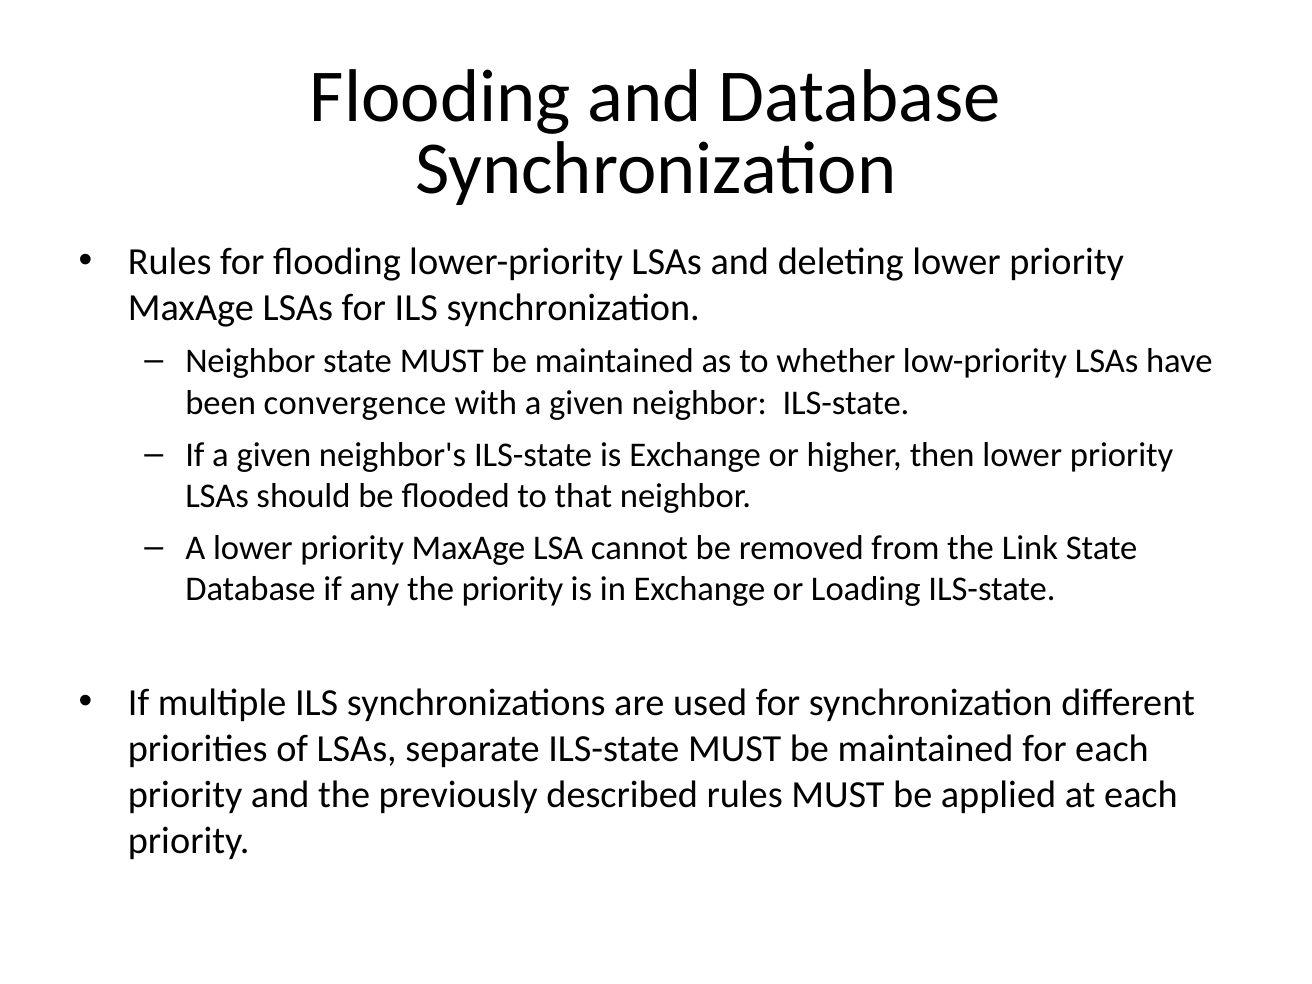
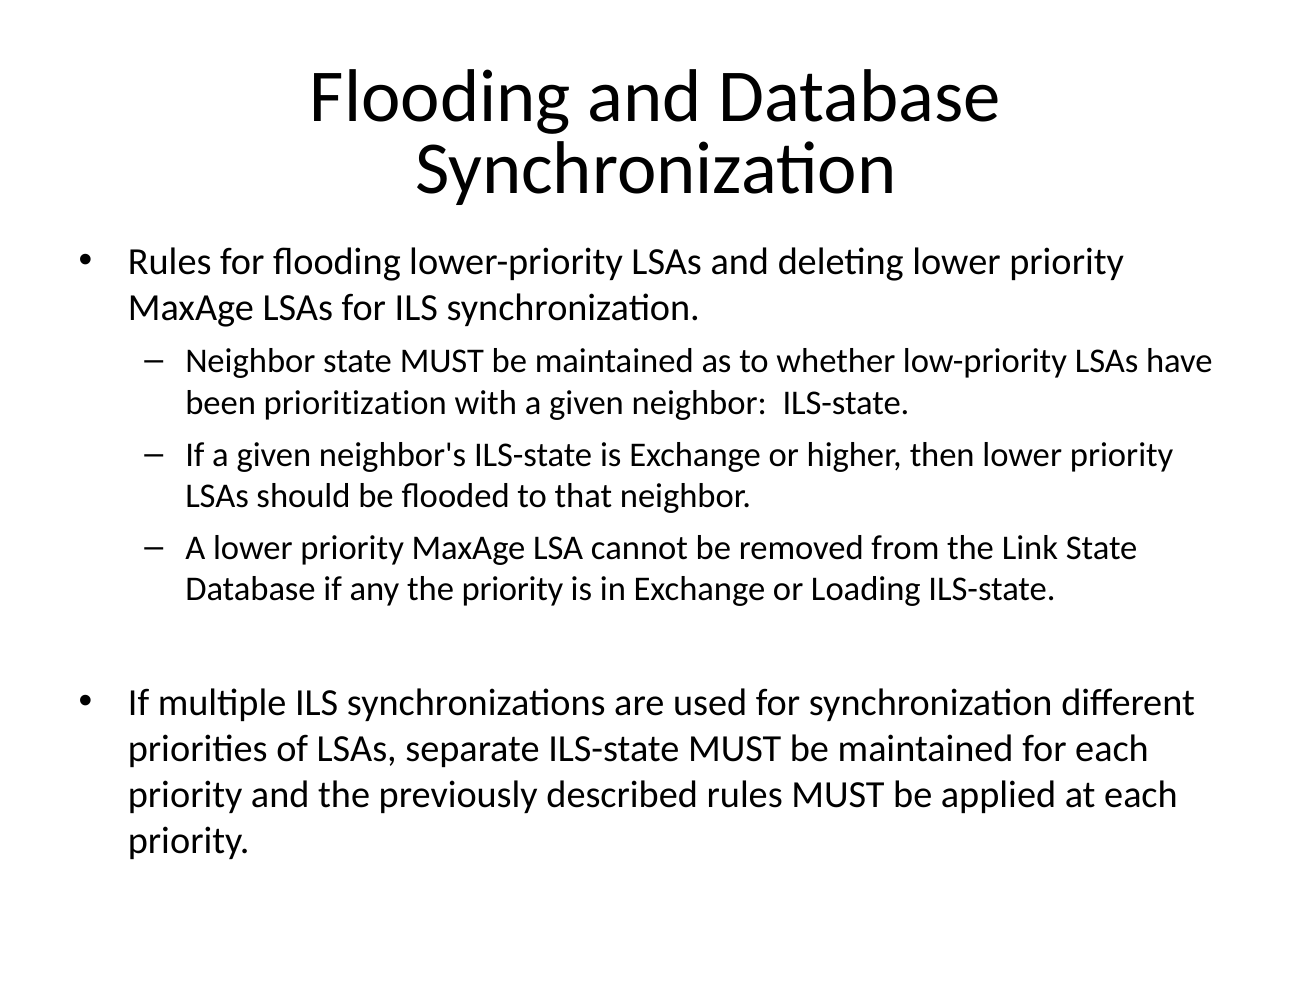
convergence: convergence -> prioritization
